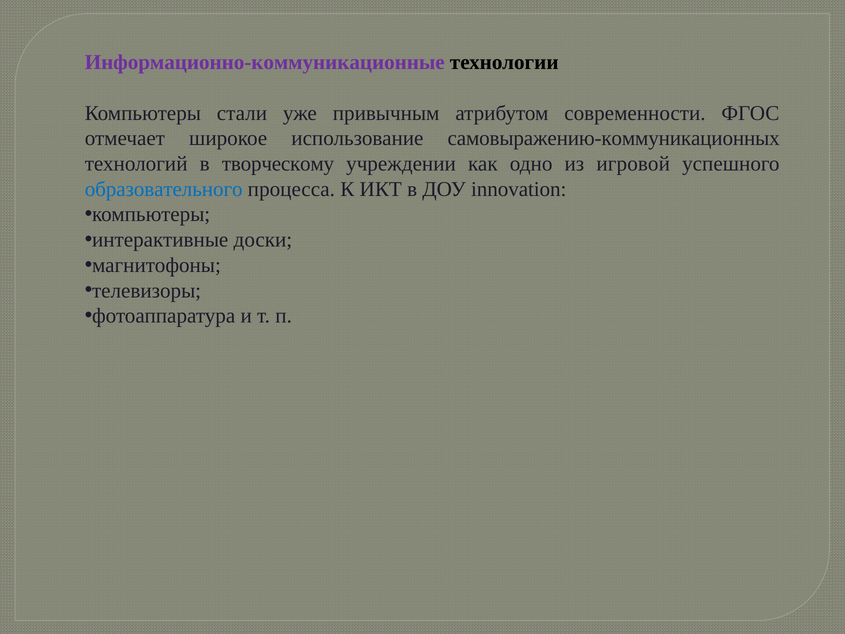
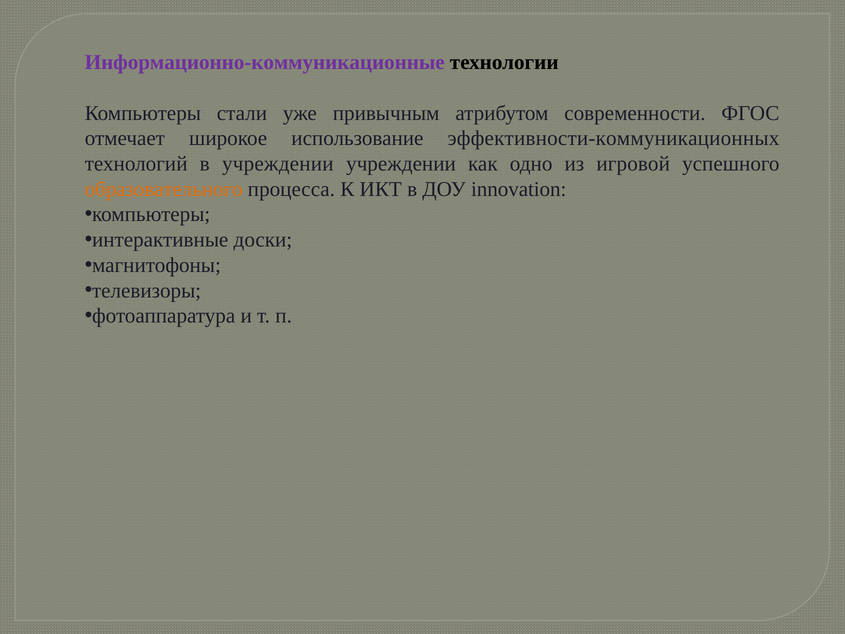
самовыражению-коммуникационных: самовыражению-коммуникационных -> эффективности-коммуникационных
в творческому: творческому -> учреждении
образовательного colour: blue -> orange
